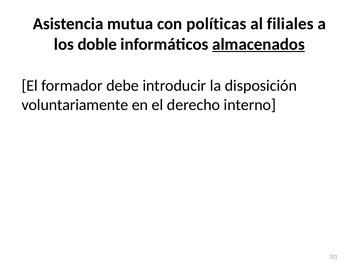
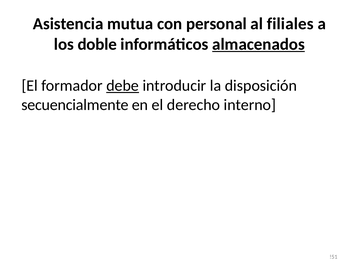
políticas: políticas -> personal
debe underline: none -> present
voluntariamente: voluntariamente -> secuencialmente
